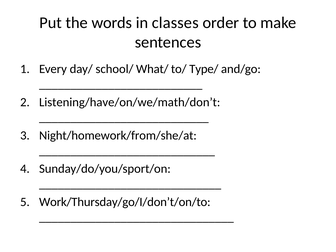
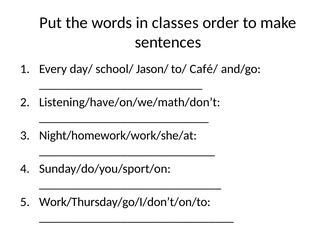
What/: What/ -> Jason/
Type/: Type/ -> Café/
Night/homework/from/she/at: Night/homework/from/she/at -> Night/homework/work/she/at
